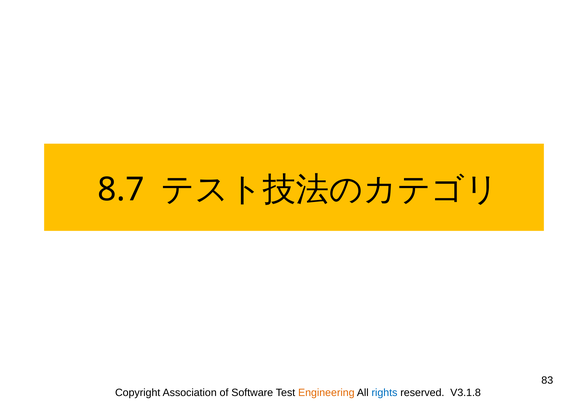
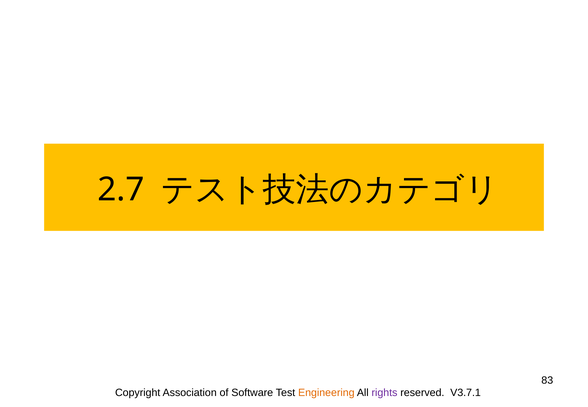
8.7: 8.7 -> 2.7
rights colour: blue -> purple
V3.1.8: V3.1.8 -> V3.7.1
